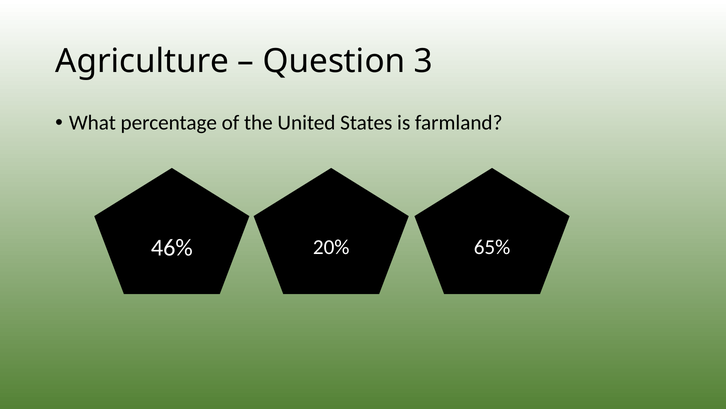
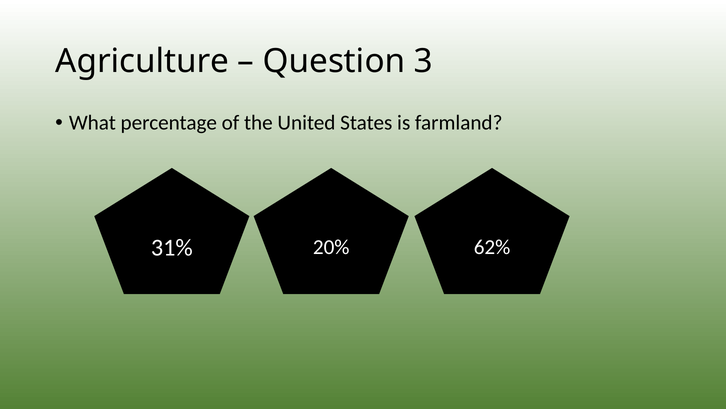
46%: 46% -> 31%
65%: 65% -> 62%
